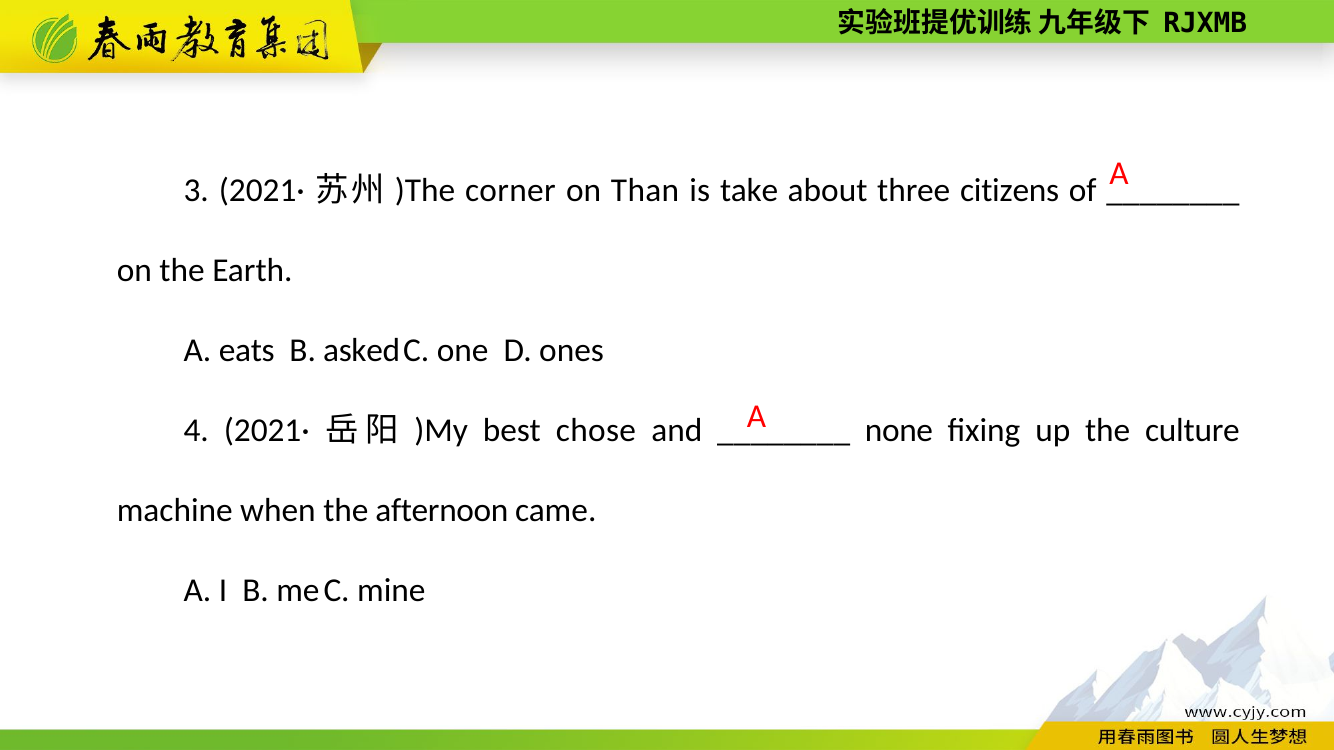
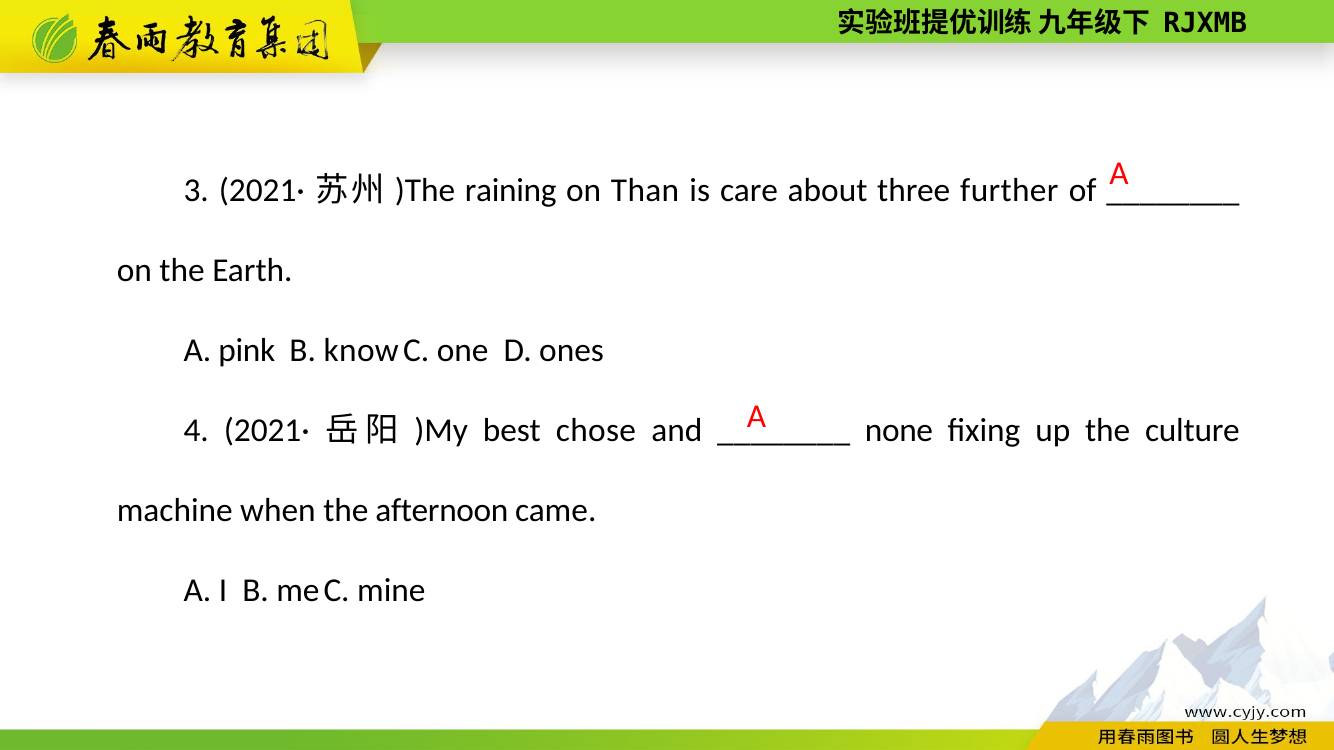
corner: corner -> raining
take: take -> care
citizens: citizens -> further
eats: eats -> pink
asked: asked -> know
